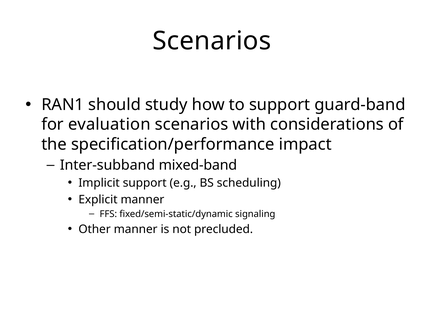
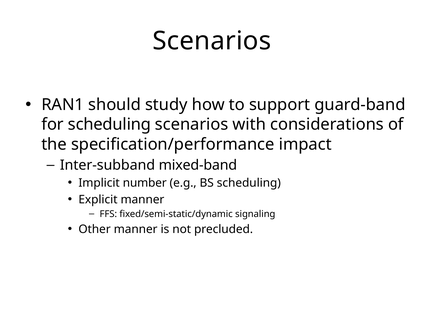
for evaluation: evaluation -> scheduling
Implicit support: support -> number
